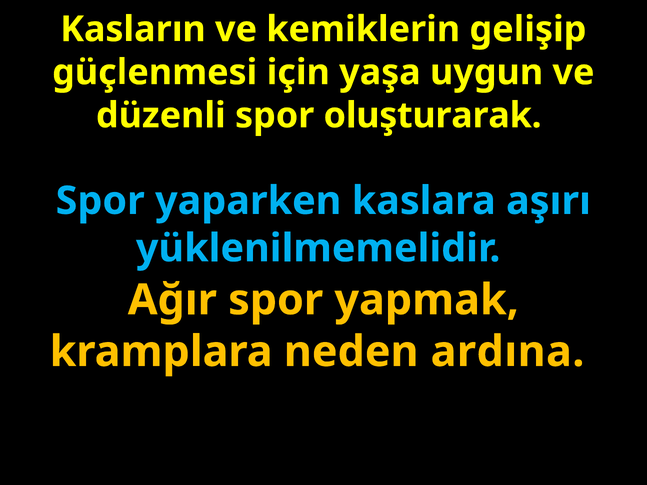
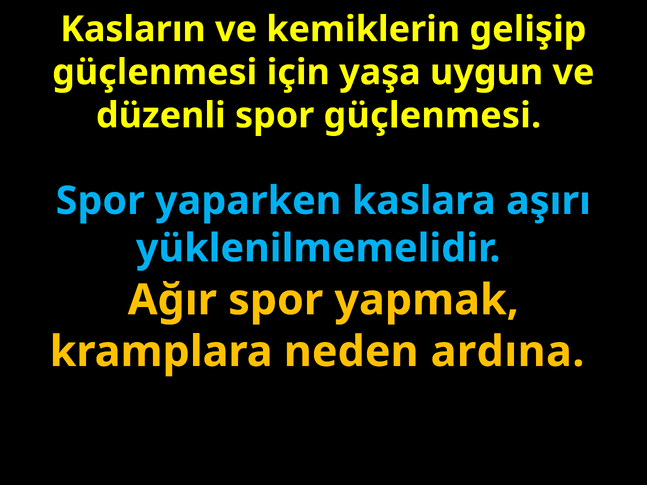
spor oluşturarak: oluşturarak -> güçlenmesi
